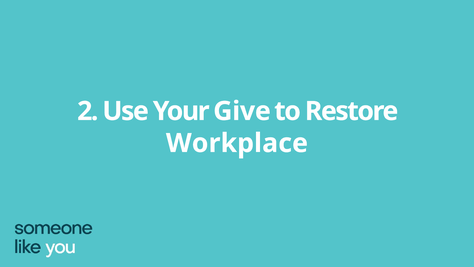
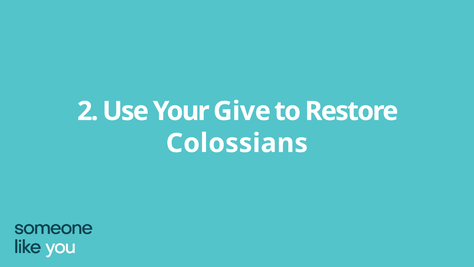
Workplace: Workplace -> Colossians
